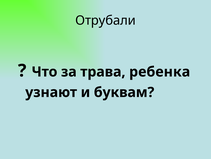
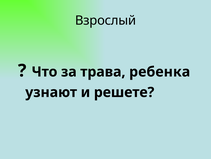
Отрубали: Отрубали -> Взрослый
буквам: буквам -> решете
